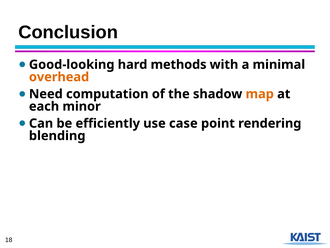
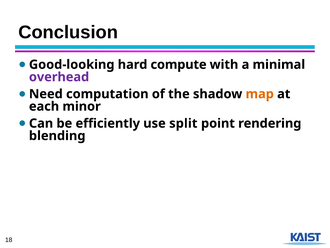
methods: methods -> compute
overhead colour: orange -> purple
case: case -> split
